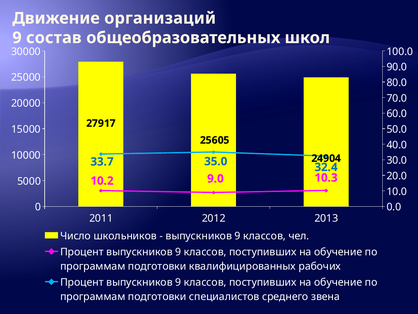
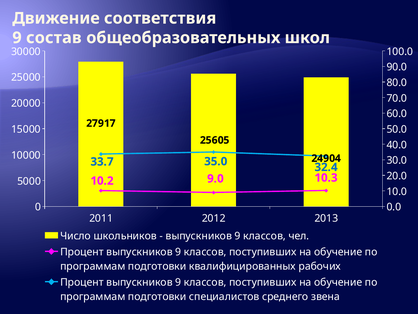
организаций: организаций -> соответствия
